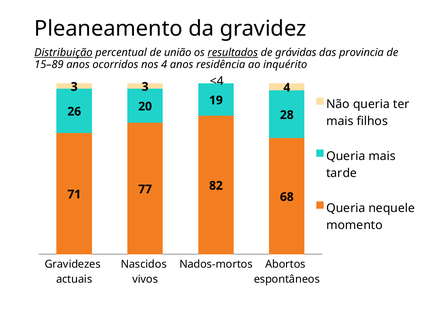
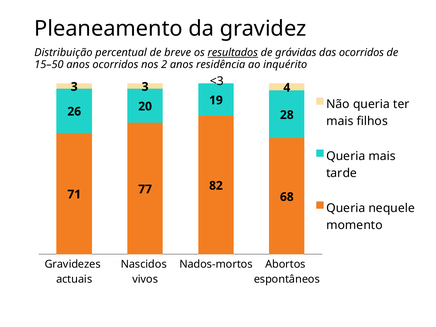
Distribuição underline: present -> none
união: união -> breve
das provincia: provincia -> ocorridos
15–89: 15–89 -> 15–50
nos 4: 4 -> 2
<4: <4 -> <3
